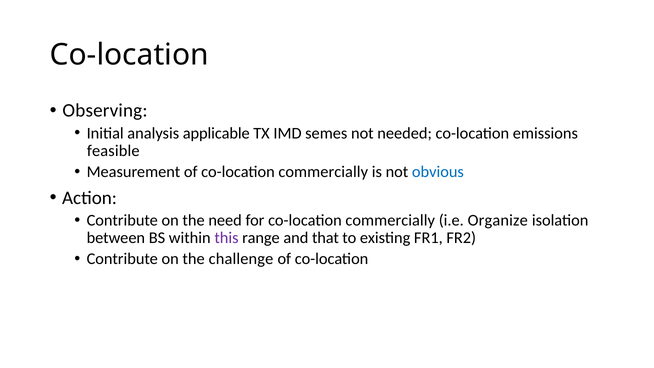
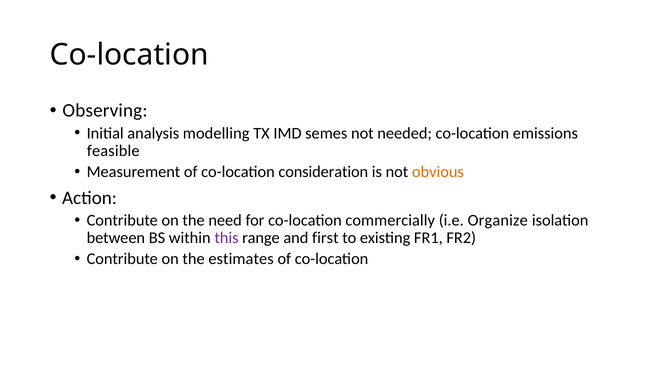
applicable: applicable -> modelling
of co-location commercially: commercially -> consideration
obvious colour: blue -> orange
that: that -> first
challenge: challenge -> estimates
